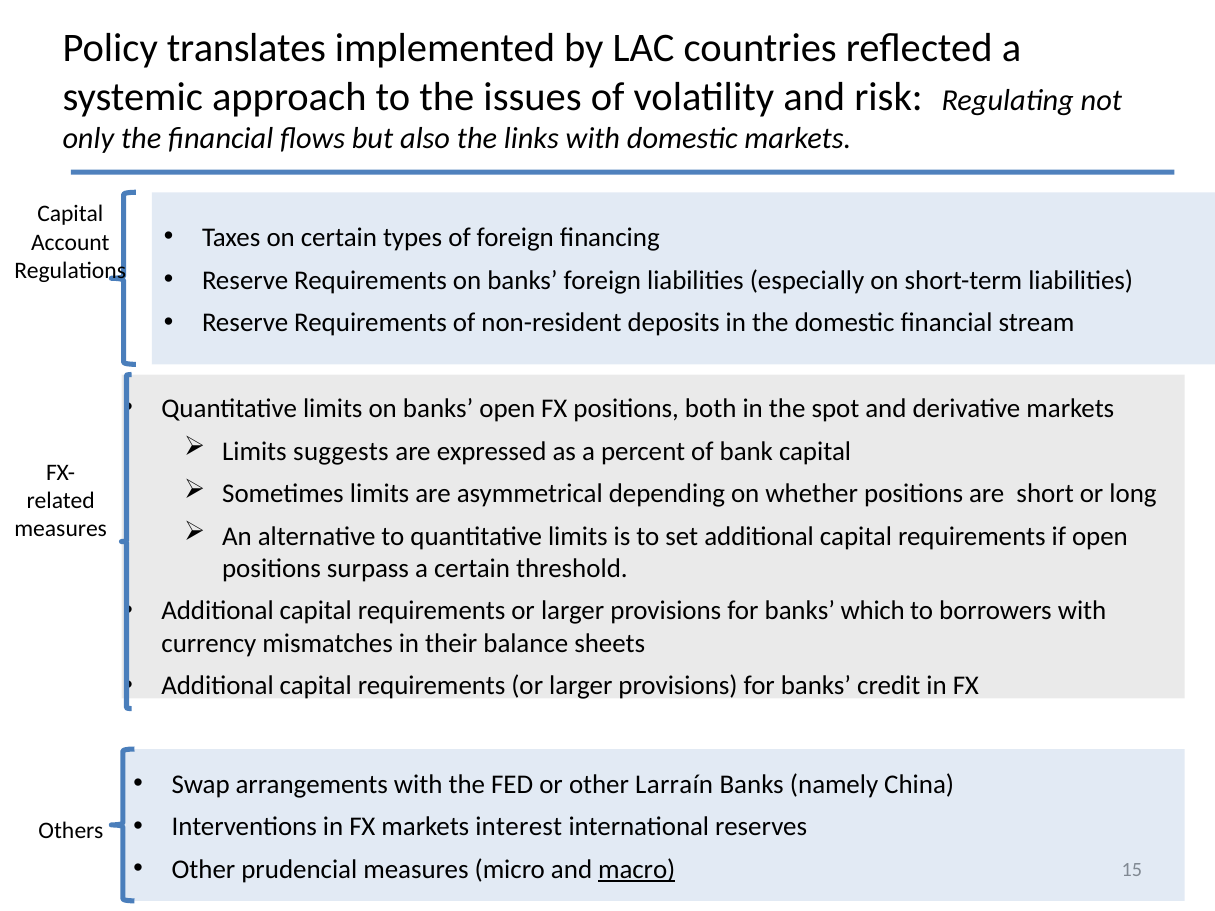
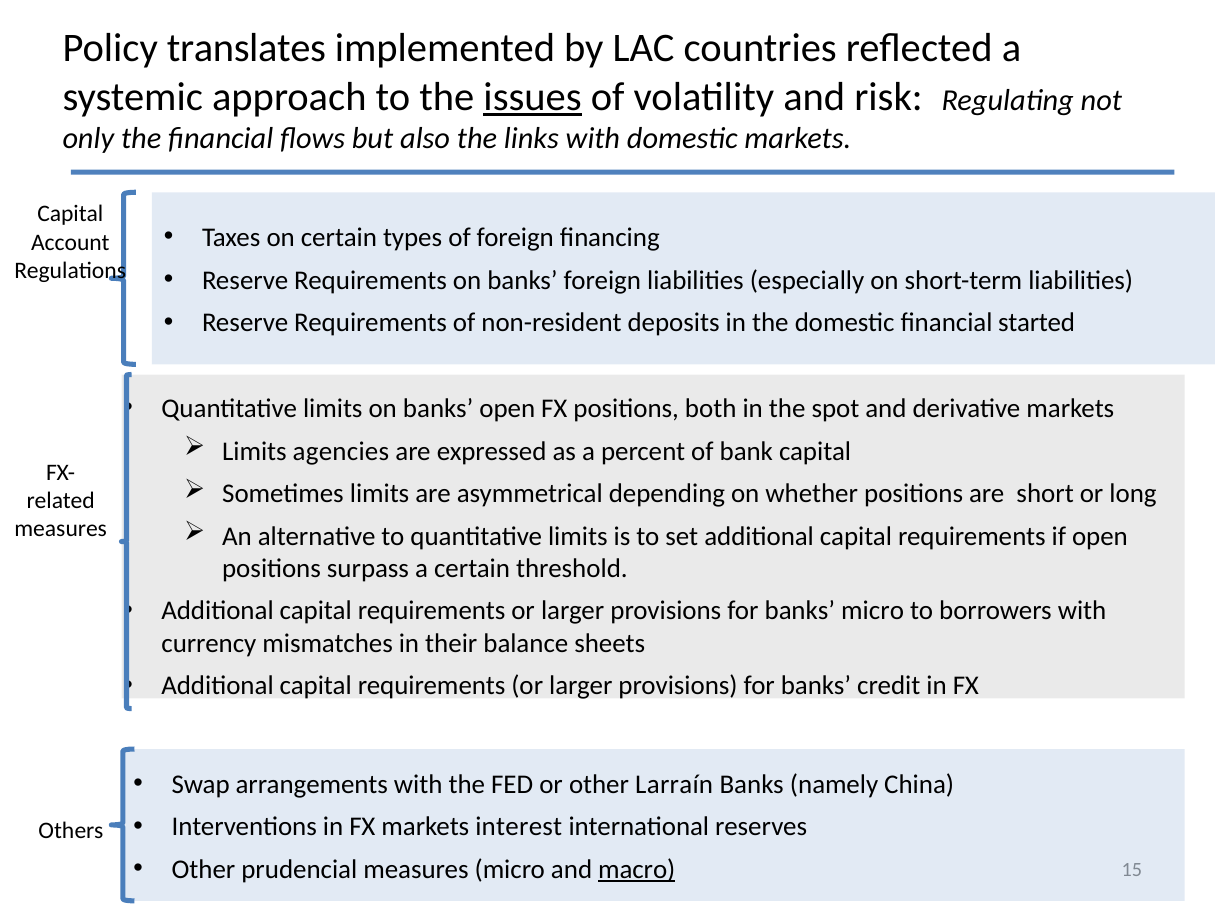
issues underline: none -> present
stream: stream -> started
suggests: suggests -> agencies
banks which: which -> micro
